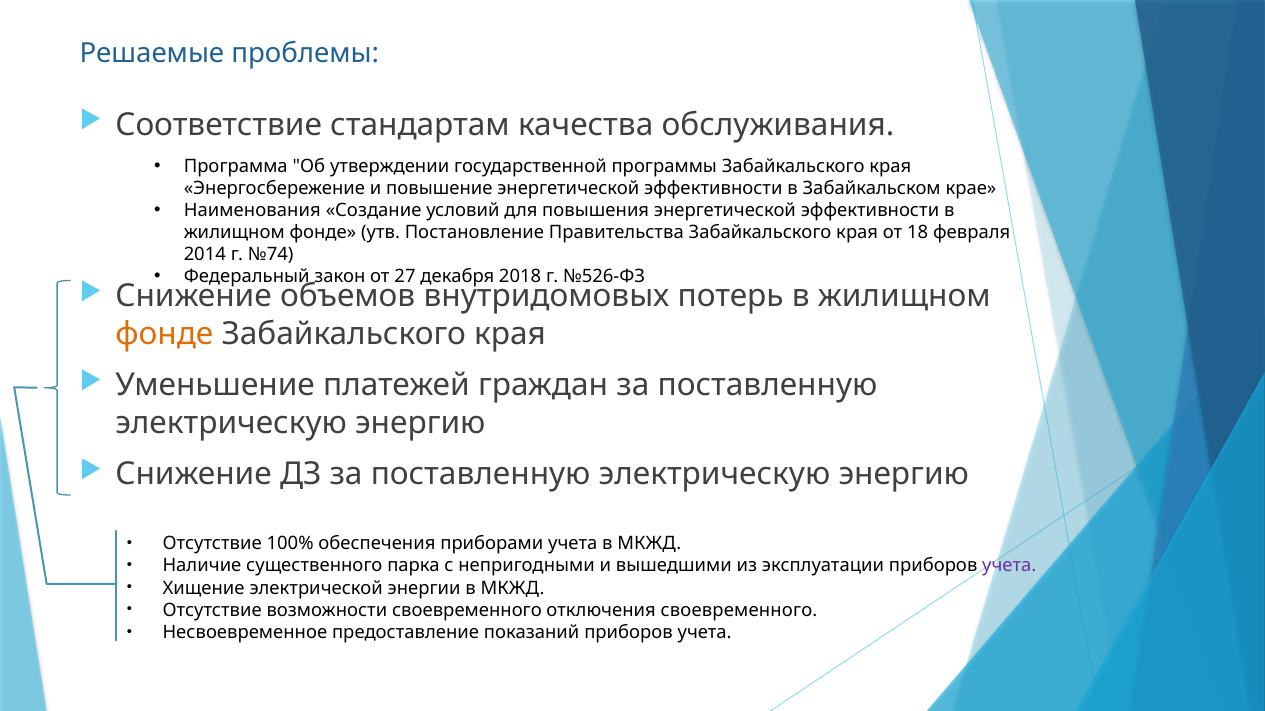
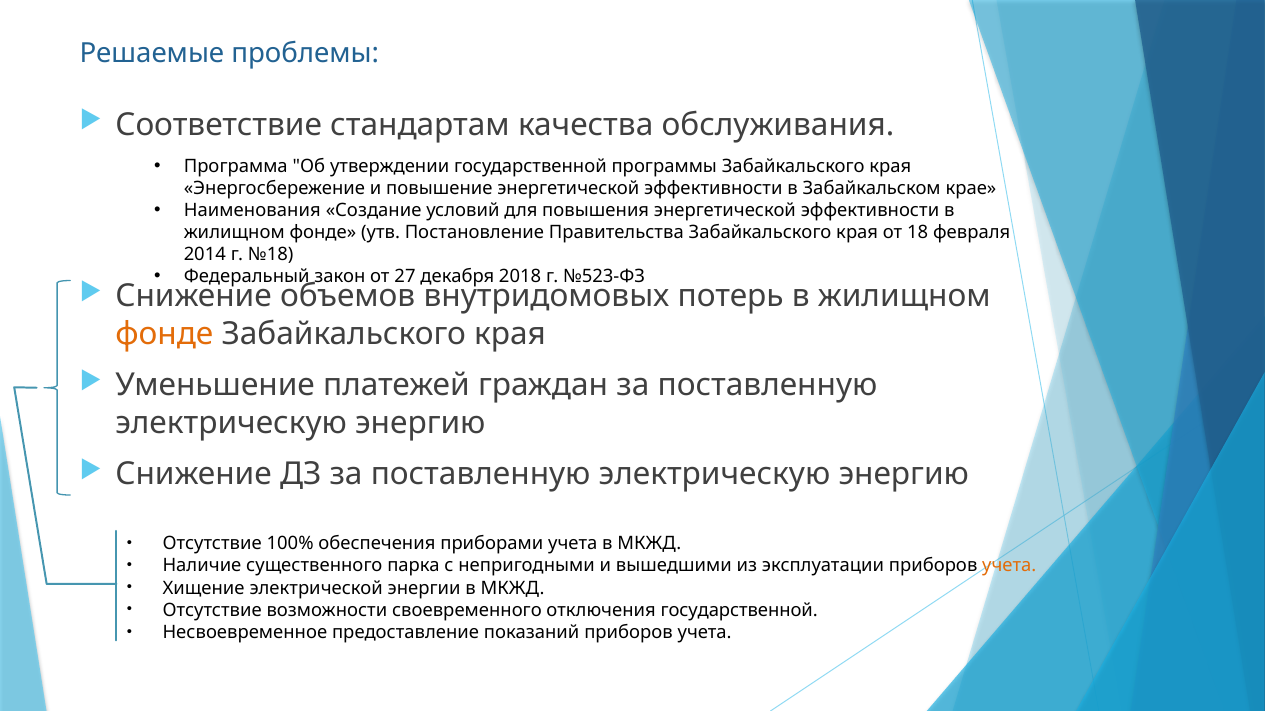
№74: №74 -> №18
№526-ФЗ: №526-ФЗ -> №523-ФЗ
учета at (1009, 566) colour: purple -> orange
отключения своевременного: своевременного -> государственной
